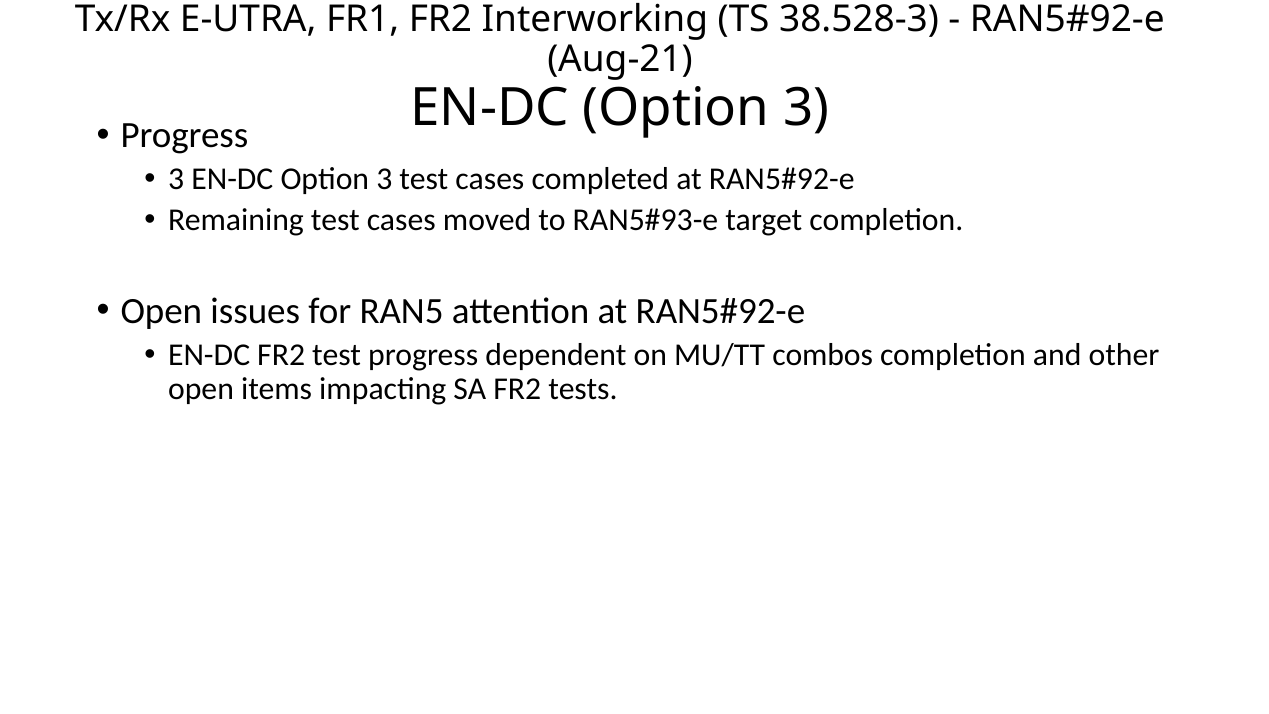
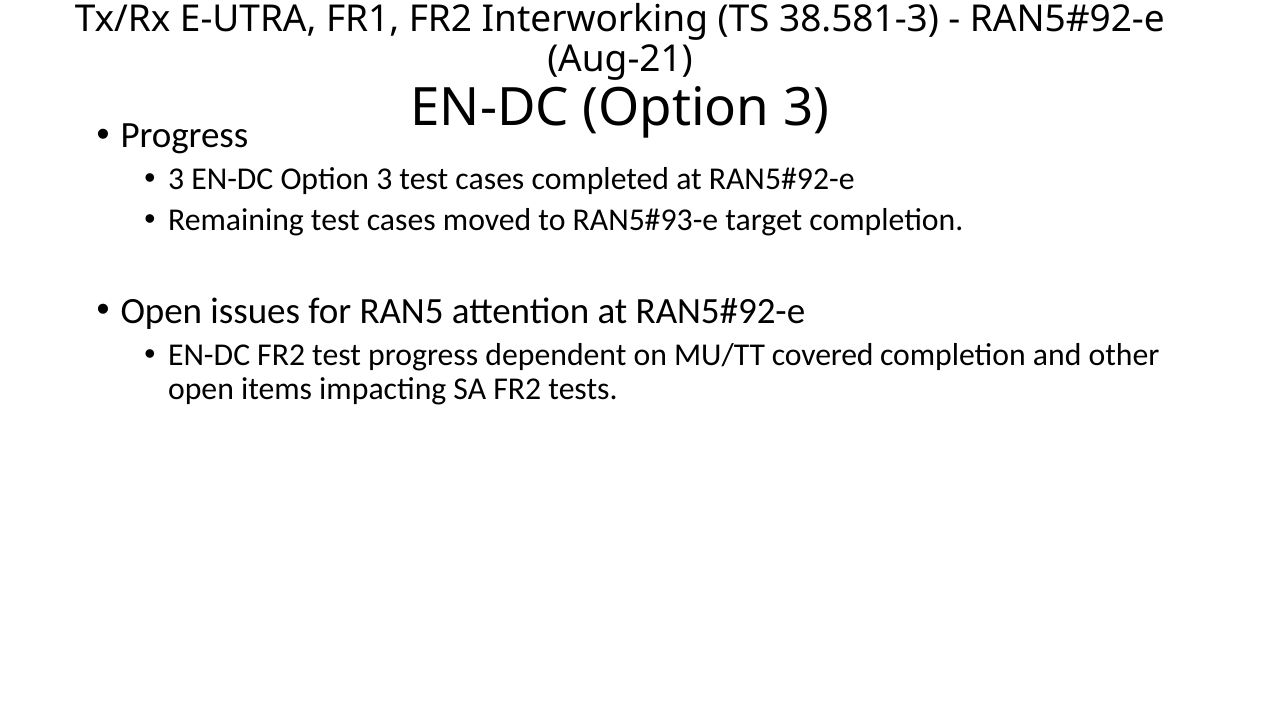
38.528-3: 38.528-3 -> 38.581-3
combos: combos -> covered
